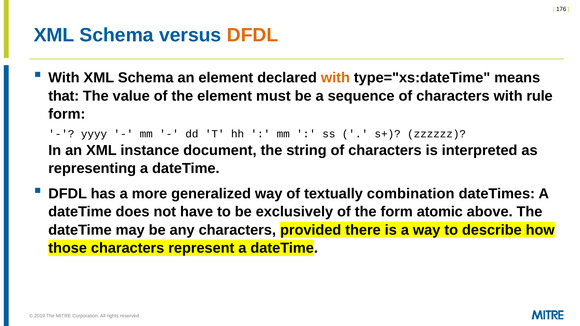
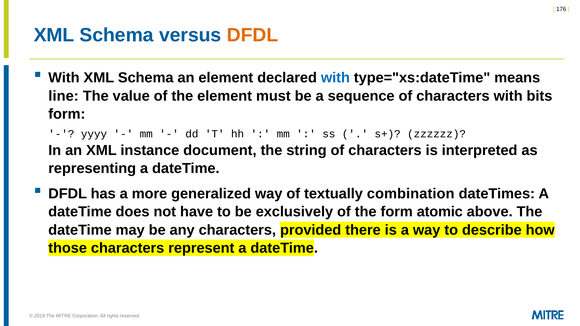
with at (335, 78) colour: orange -> blue
that: that -> line
rule: rule -> bits
